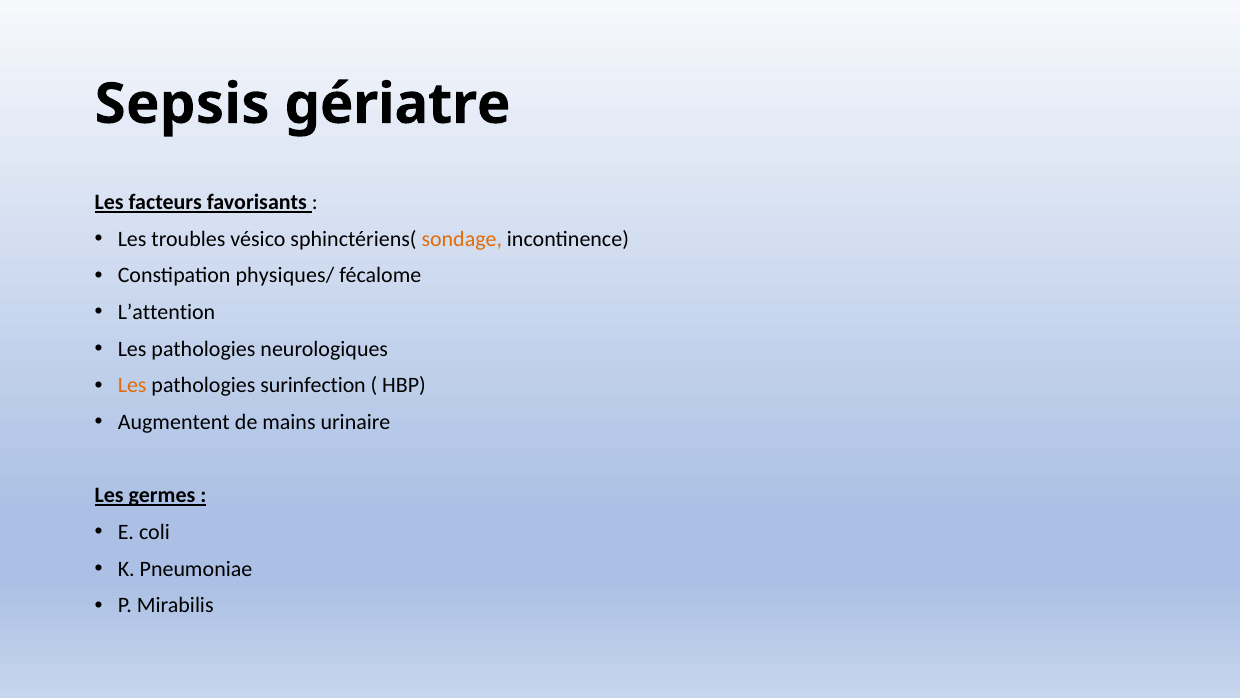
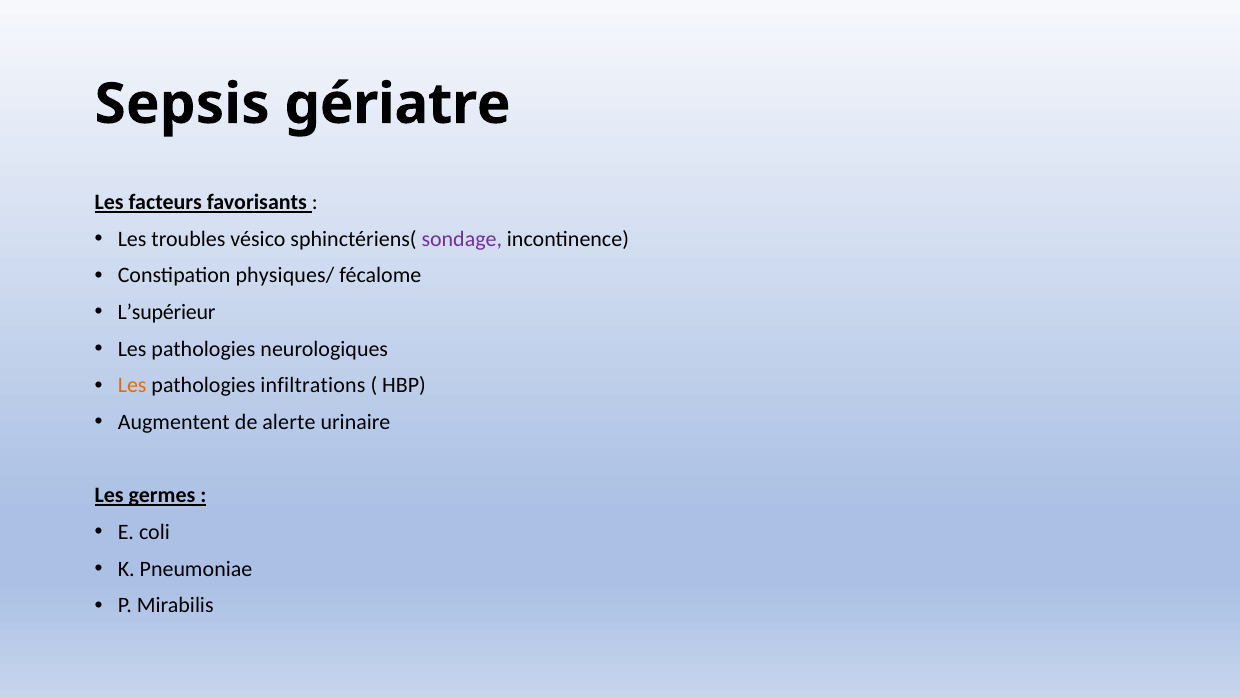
sondage colour: orange -> purple
L’attention: L’attention -> L’supérieur
surinfection: surinfection -> infiltrations
mains: mains -> alerte
